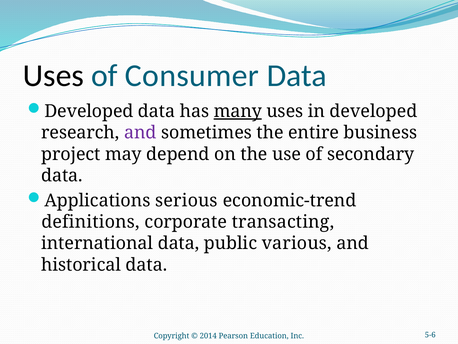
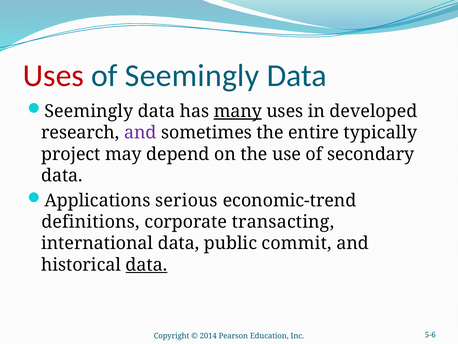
Uses at (53, 76) colour: black -> red
of Consumer: Consumer -> Seemingly
Developed at (89, 111): Developed -> Seemingly
business: business -> typically
various: various -> commit
data at (146, 264) underline: none -> present
